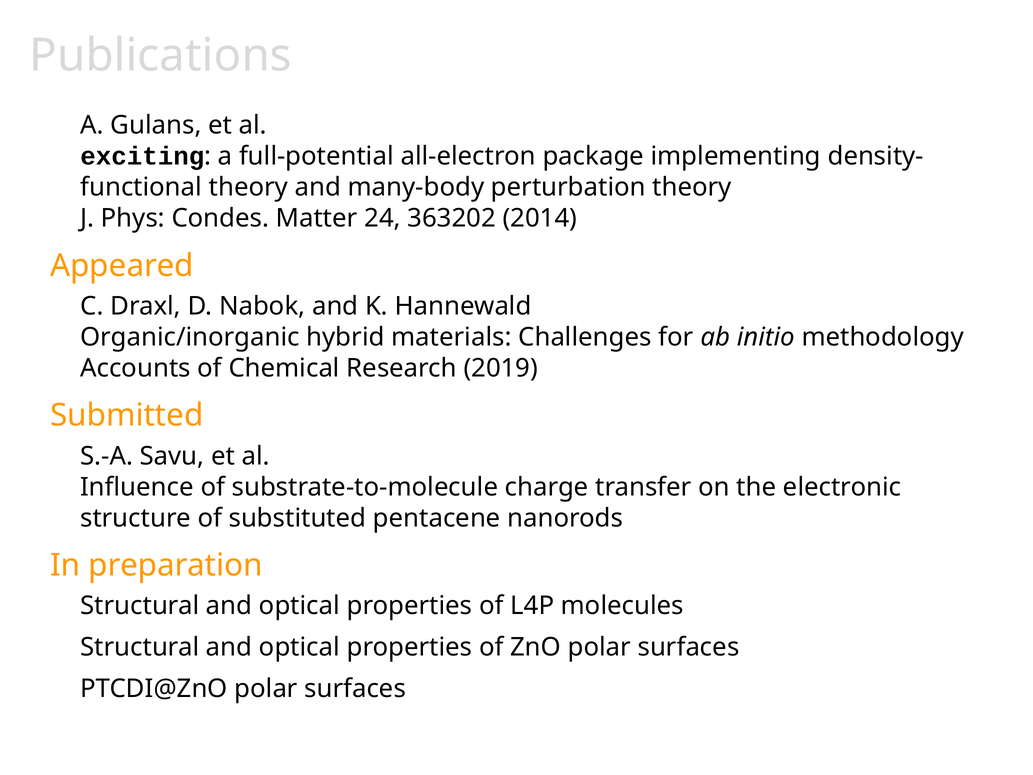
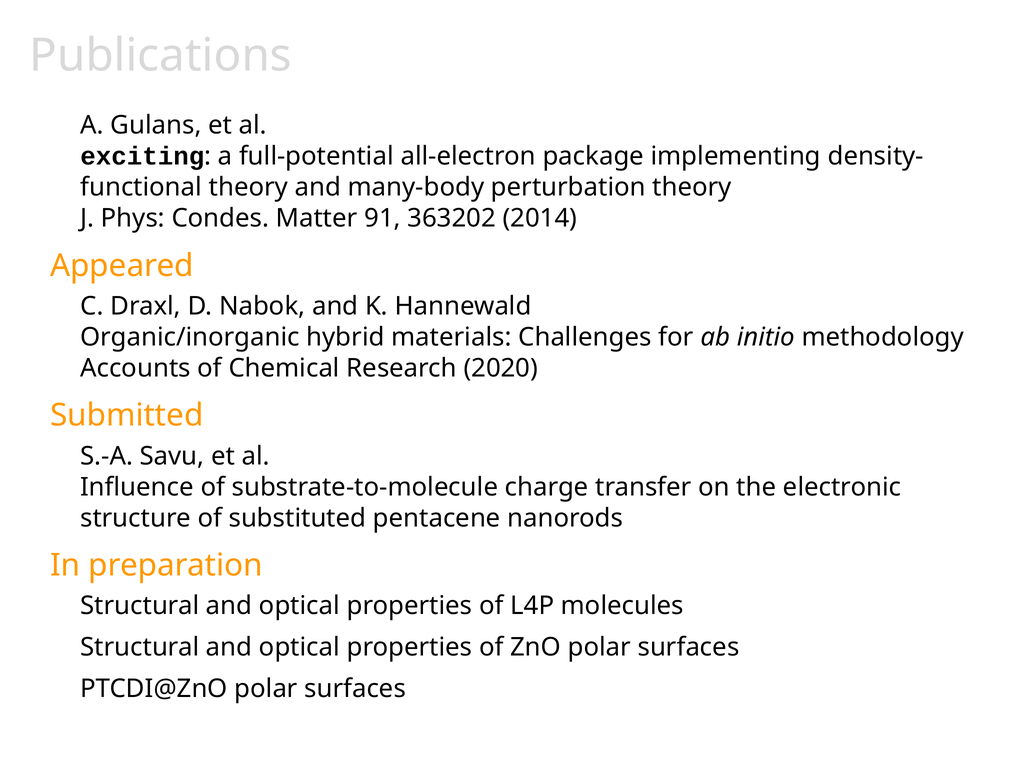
24: 24 -> 91
2019: 2019 -> 2020
